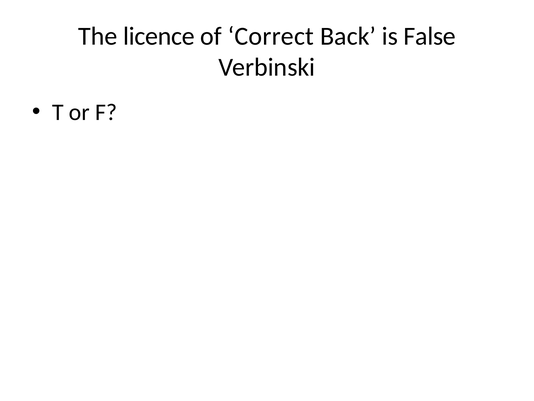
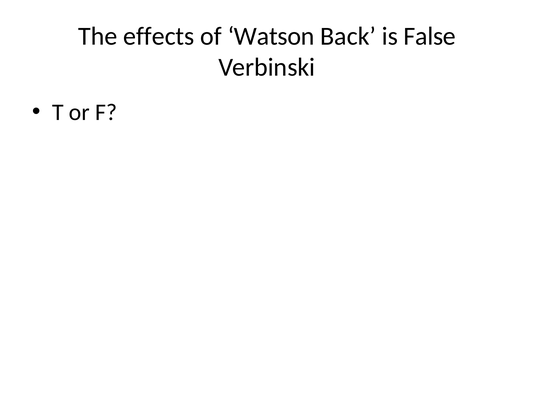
licence: licence -> effects
Correct: Correct -> Watson
